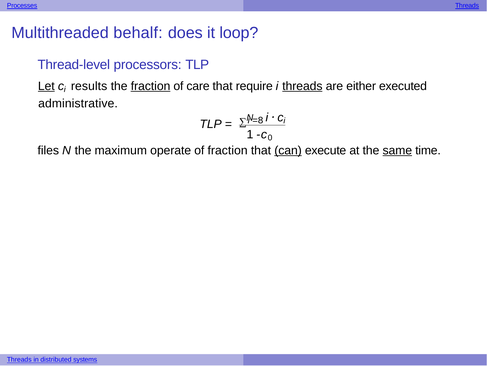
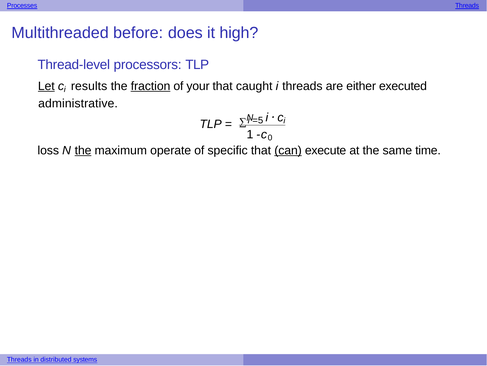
behalf: behalf -> before
loop: loop -> high
care: care -> your
require: require -> caught
threads at (302, 86) underline: present -> none
=8: =8 -> =5
files: files -> loss
the at (83, 150) underline: none -> present
of fraction: fraction -> specific
same underline: present -> none
